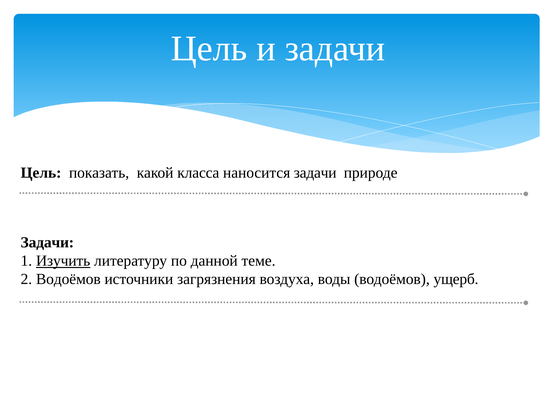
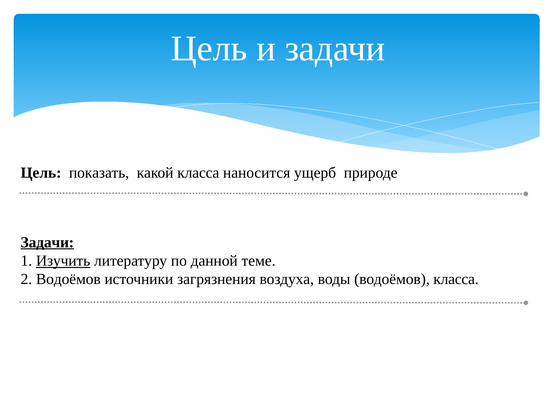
наносится задачи: задачи -> ущерб
Задачи at (47, 242) underline: none -> present
водоёмов ущерб: ущерб -> класса
